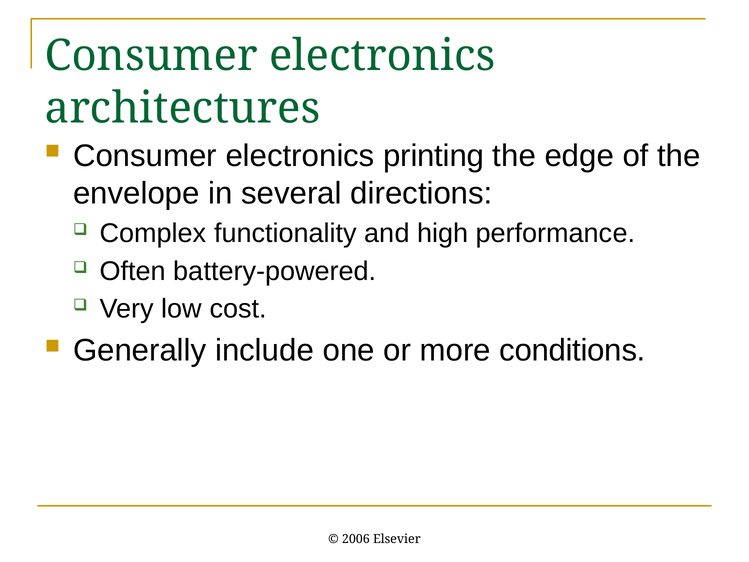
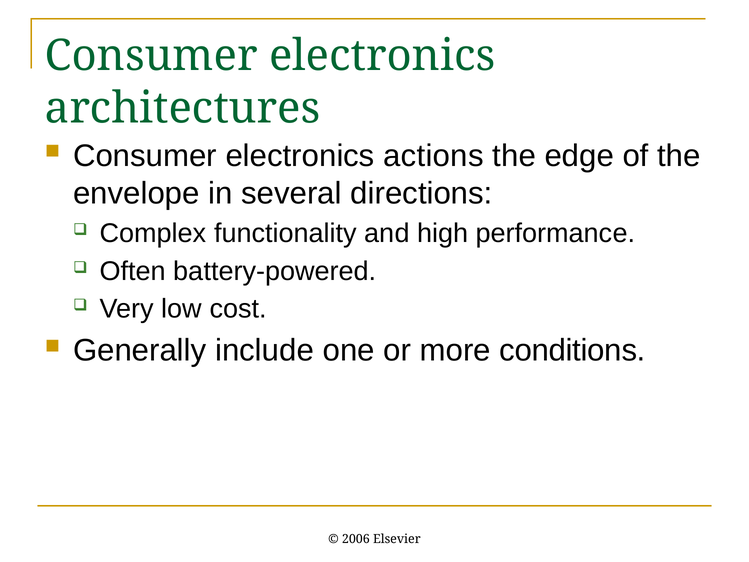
printing: printing -> actions
